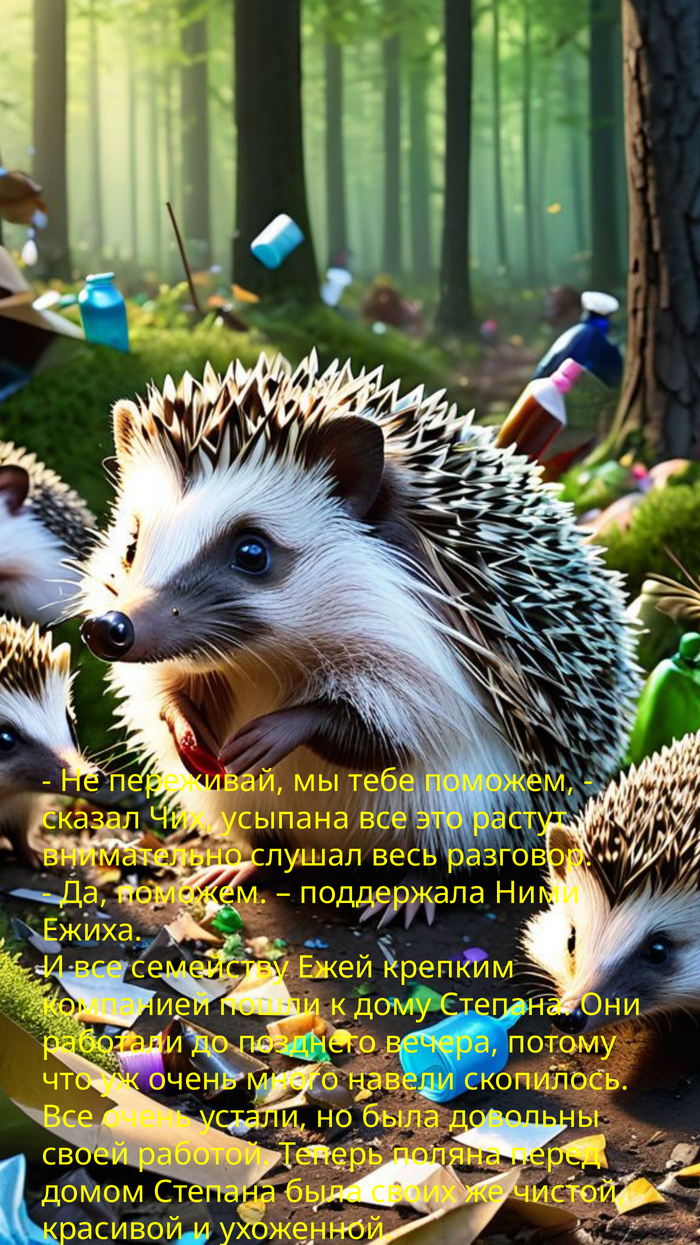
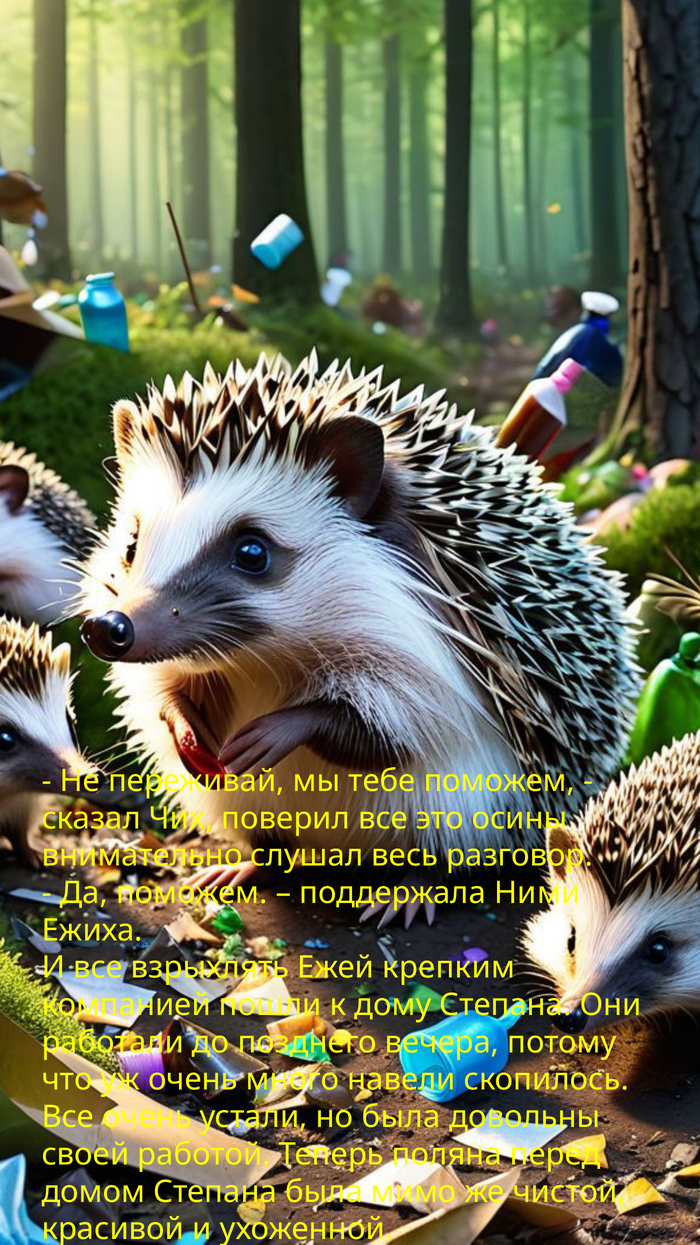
усыпана: усыпана -> поверил
растут: растут -> осины
семейству: семейству -> взрыхлять
своих: своих -> мимо
